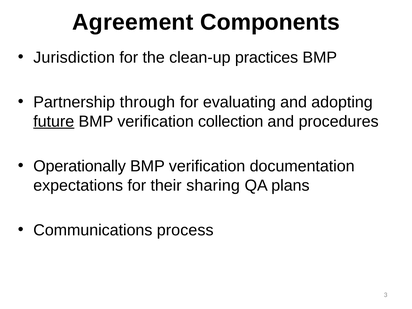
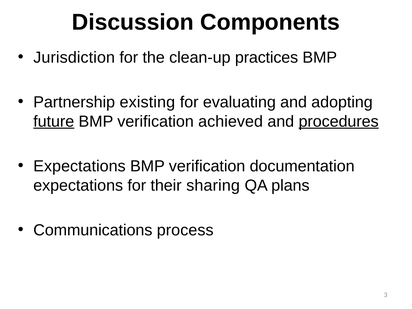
Agreement: Agreement -> Discussion
through: through -> existing
collection: collection -> achieved
procedures underline: none -> present
Operationally at (80, 166): Operationally -> Expectations
